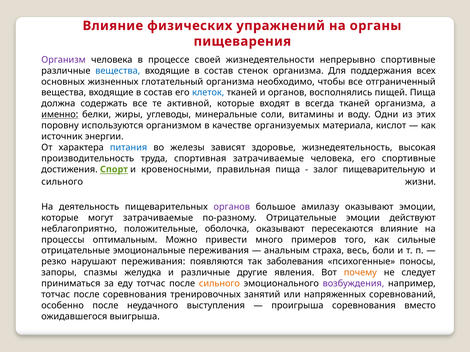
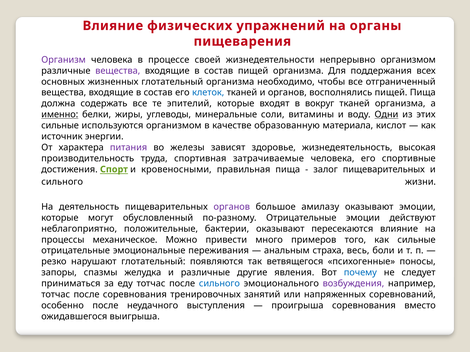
непрерывно спортивные: спортивные -> организмом
вещества at (118, 71) colour: blue -> purple
состав стенок: стенок -> пищей
активной: активной -> эпителий
всегда: всегда -> вокруг
Одни underline: none -> present
поровну at (60, 126): поровну -> сильные
организуемых: организуемых -> образованную
питания colour: blue -> purple
залог пищеварительную: пищеварительную -> пищеварительных
могут затрачиваемые: затрачиваемые -> обусловленный
оболочка: оболочка -> бактерии
оптимальным: оптимальным -> механическое
нарушают переживания: переживания -> глотательный
заболевания: заболевания -> ветвящегося
почему colour: orange -> blue
сильного at (219, 284) colour: orange -> blue
